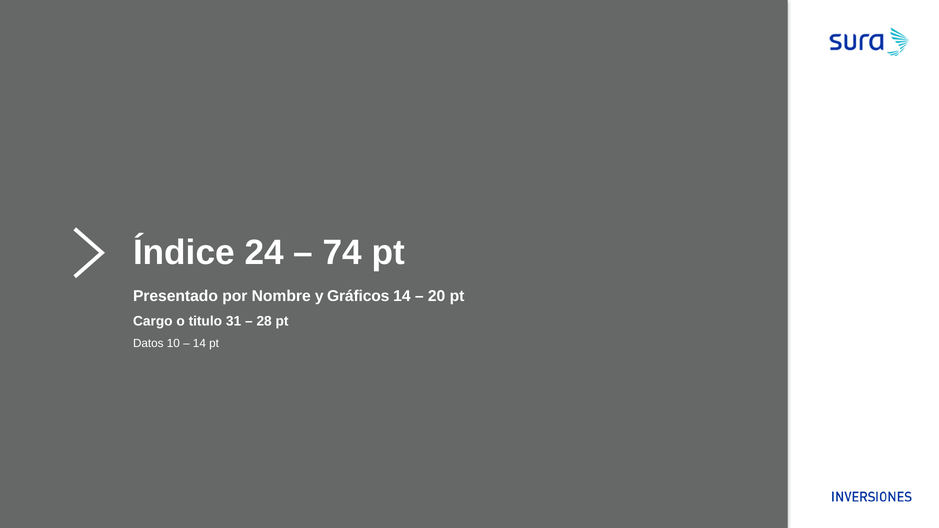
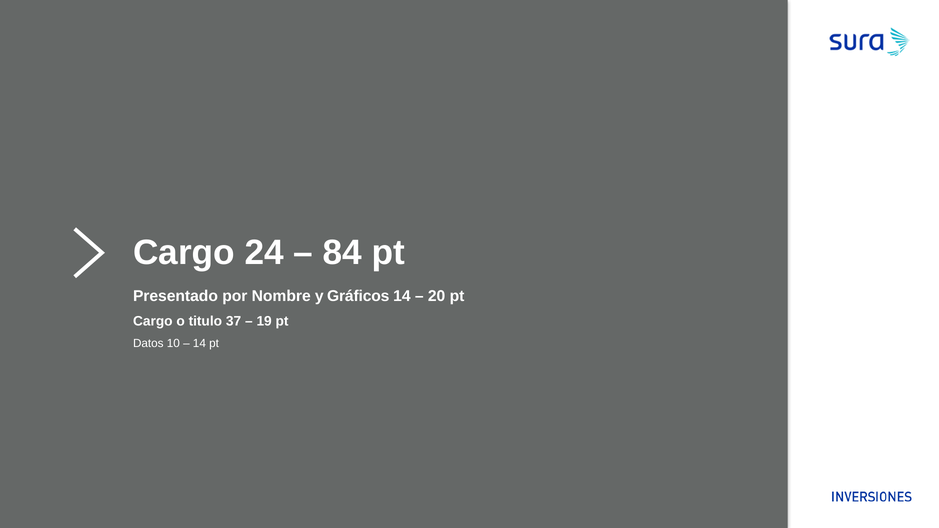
Índice at (184, 253): Índice -> Cargo
74: 74 -> 84
31: 31 -> 37
28: 28 -> 19
